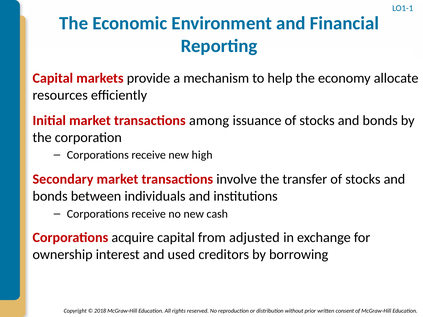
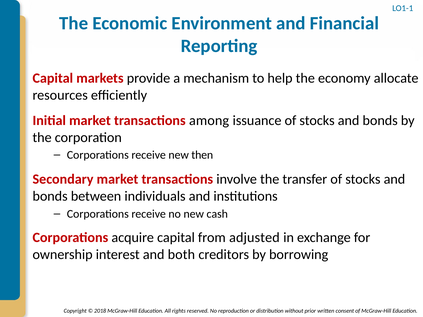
high: high -> then
used: used -> both
